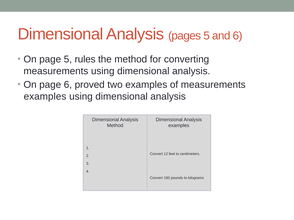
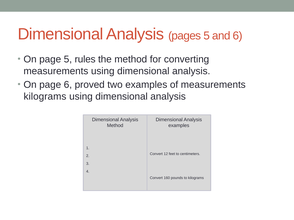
examples at (45, 97): examples -> kilograms
